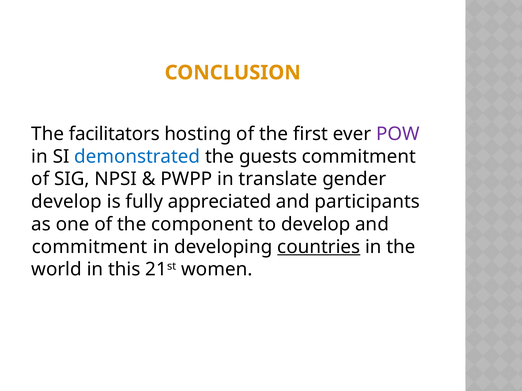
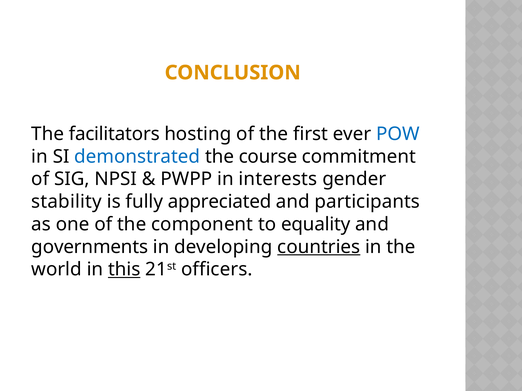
POW colour: purple -> blue
guests: guests -> course
translate: translate -> interests
develop at (67, 202): develop -> stability
to develop: develop -> equality
commitment at (90, 247): commitment -> governments
this underline: none -> present
women: women -> officers
